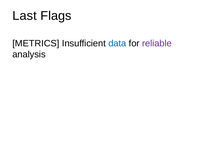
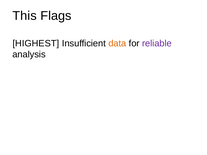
Last: Last -> This
METRICS: METRICS -> HIGHEST
data colour: blue -> orange
